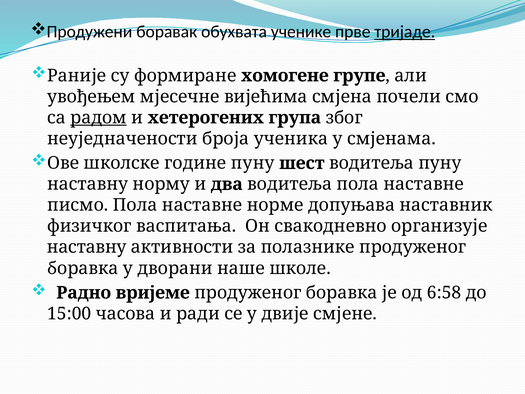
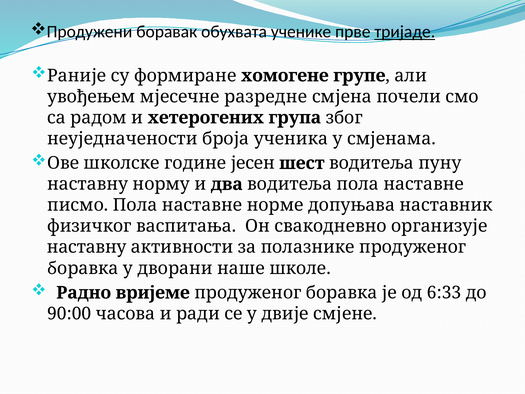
вијећима: вијећима -> разредне
радом underline: present -> none
године пуну: пуну -> јесен
6:58: 6:58 -> 6:33
15:00: 15:00 -> 90:00
